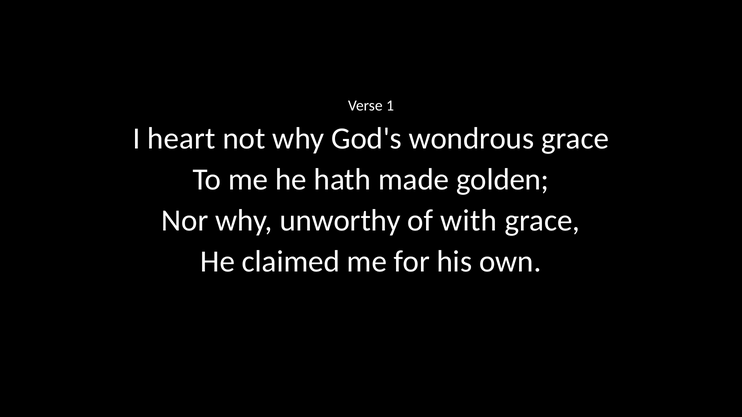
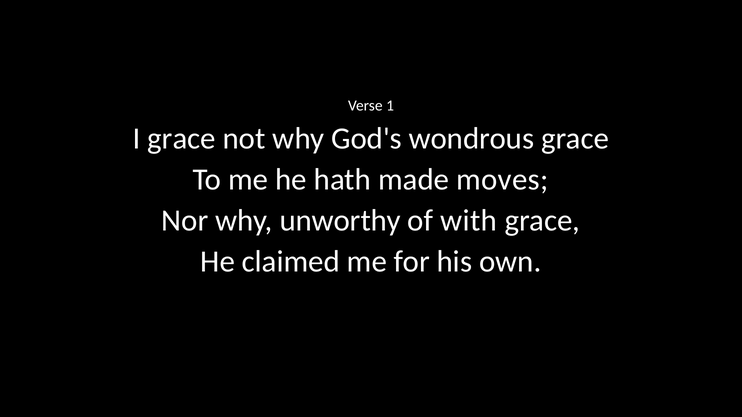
I heart: heart -> grace
golden: golden -> moves
